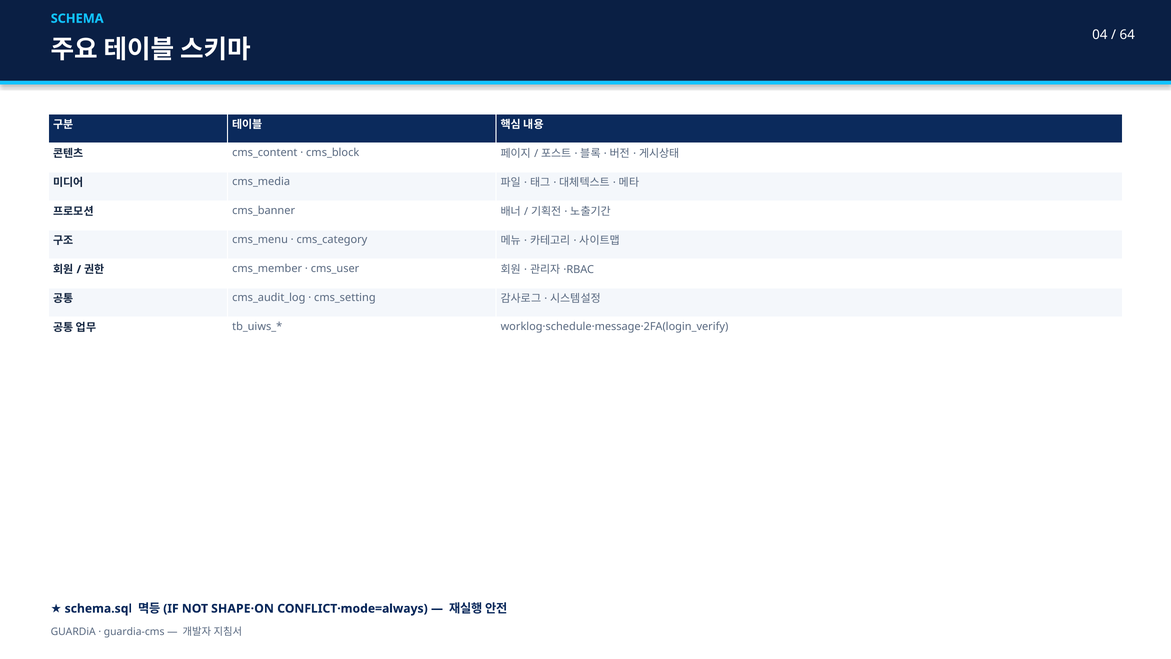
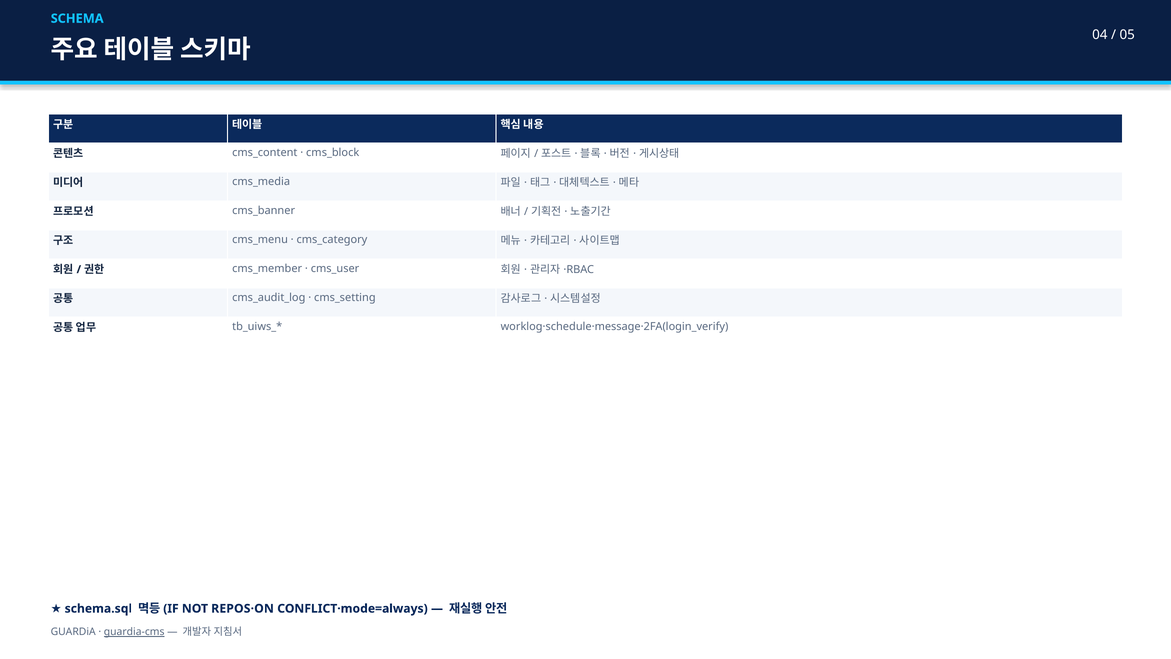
64: 64 -> 05
SHAPE·ON: SHAPE·ON -> REPOS·ON
guardia-cms underline: none -> present
